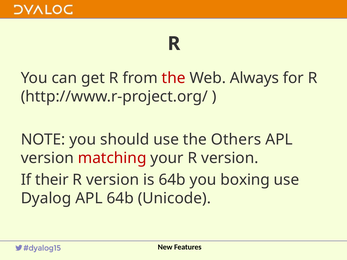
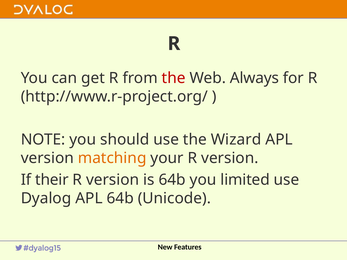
Others: Others -> Wizard
matching colour: red -> orange
boxing: boxing -> limited
